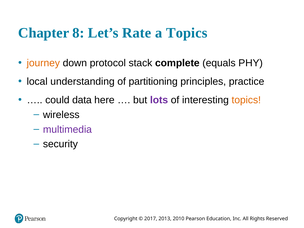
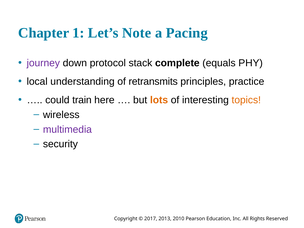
8: 8 -> 1
Rate: Rate -> Note
a Topics: Topics -> Pacing
journey colour: orange -> purple
partitioning: partitioning -> retransmits
data: data -> train
lots colour: purple -> orange
